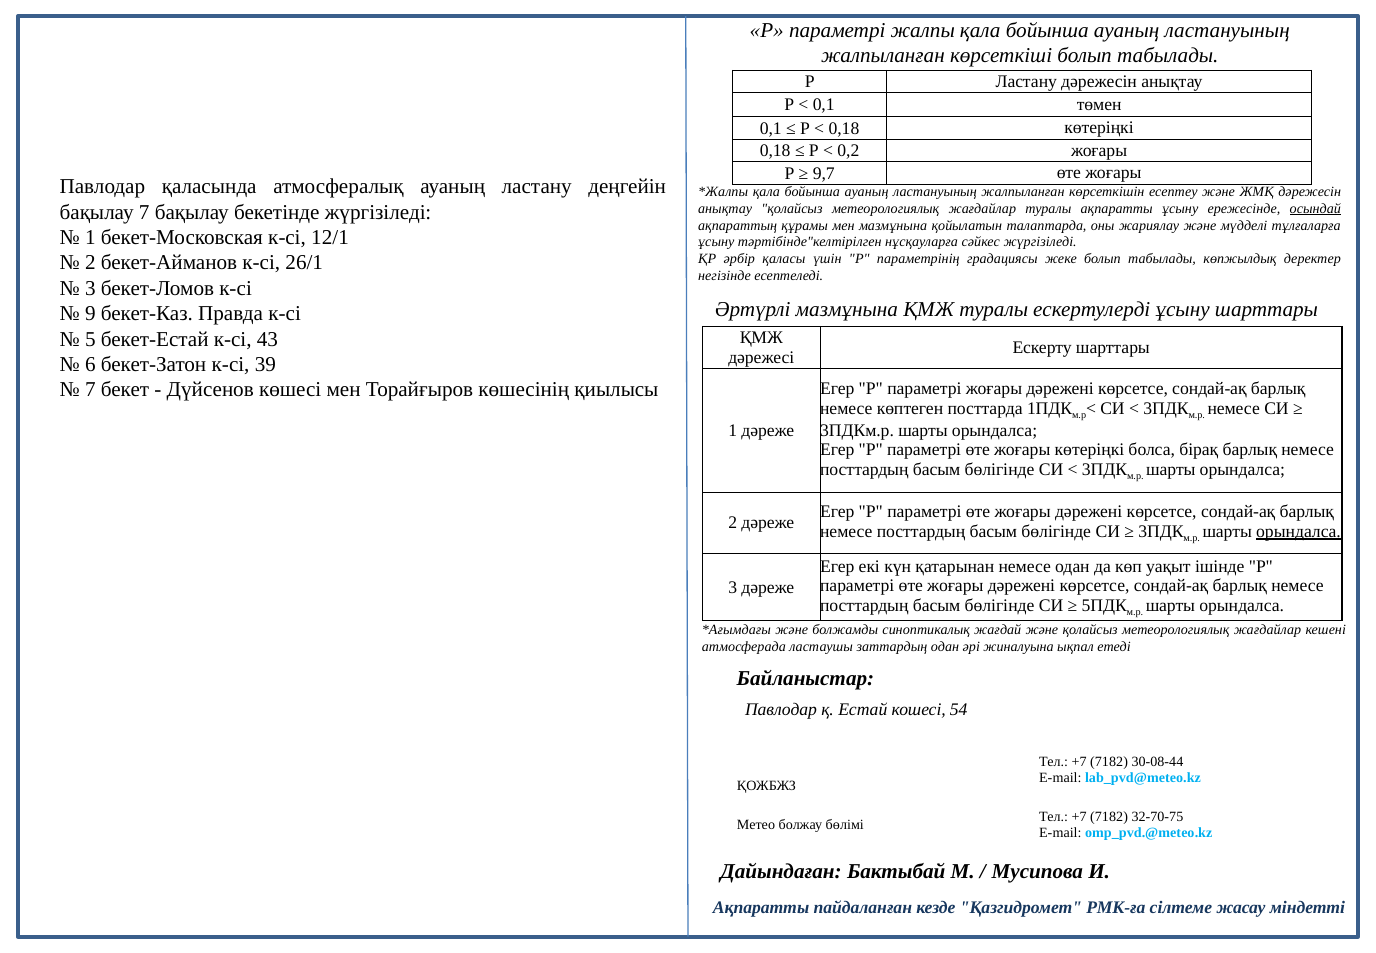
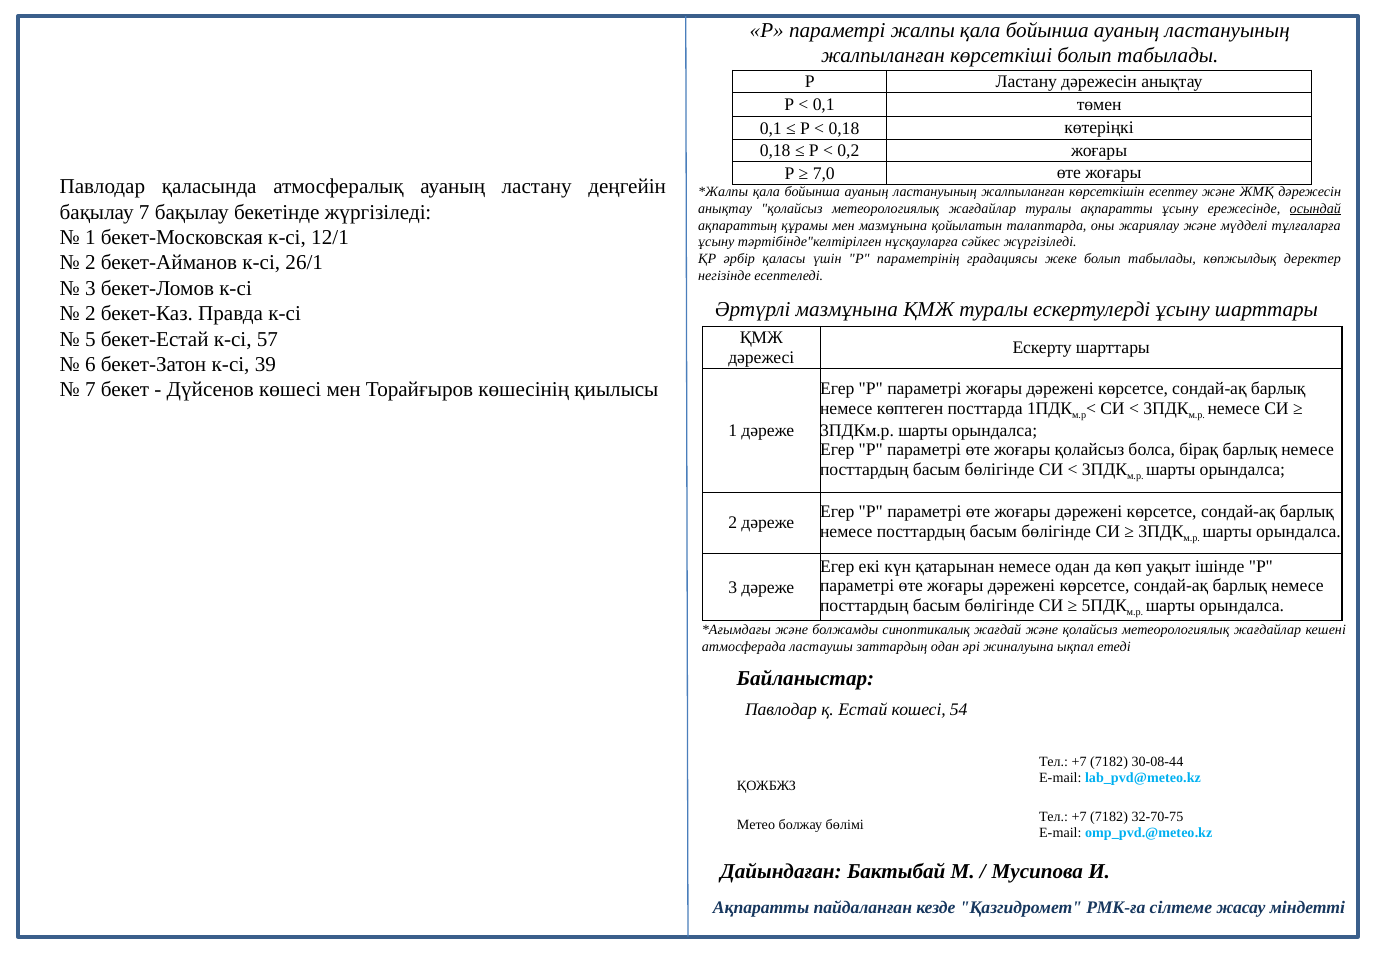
9,7: 9,7 -> 7,0
9 at (90, 314): 9 -> 2
43: 43 -> 57
жоғары көтеріңкі: көтеріңкі -> қолайсыз
орындалса at (1298, 531) underline: present -> none
